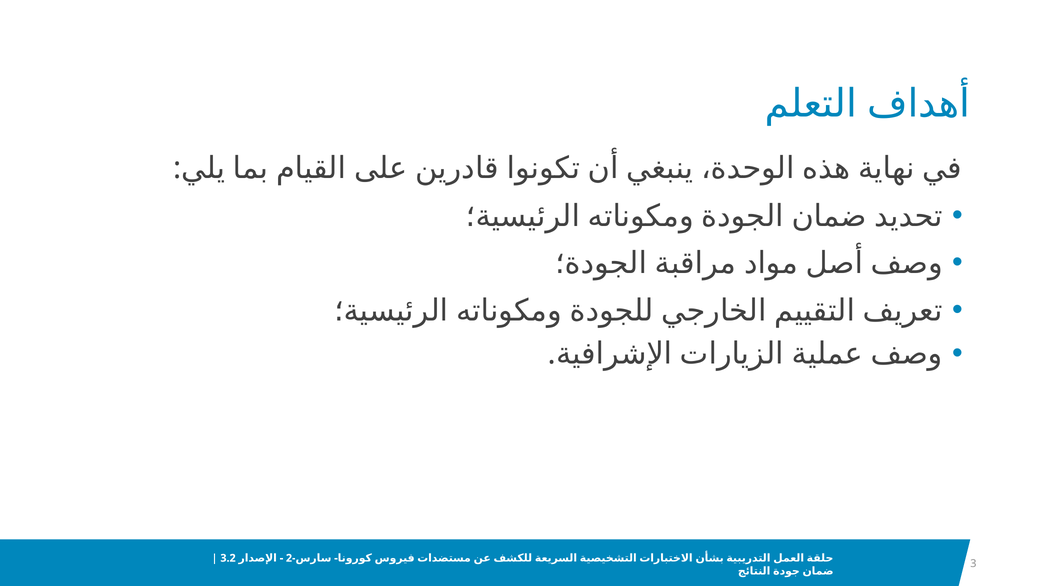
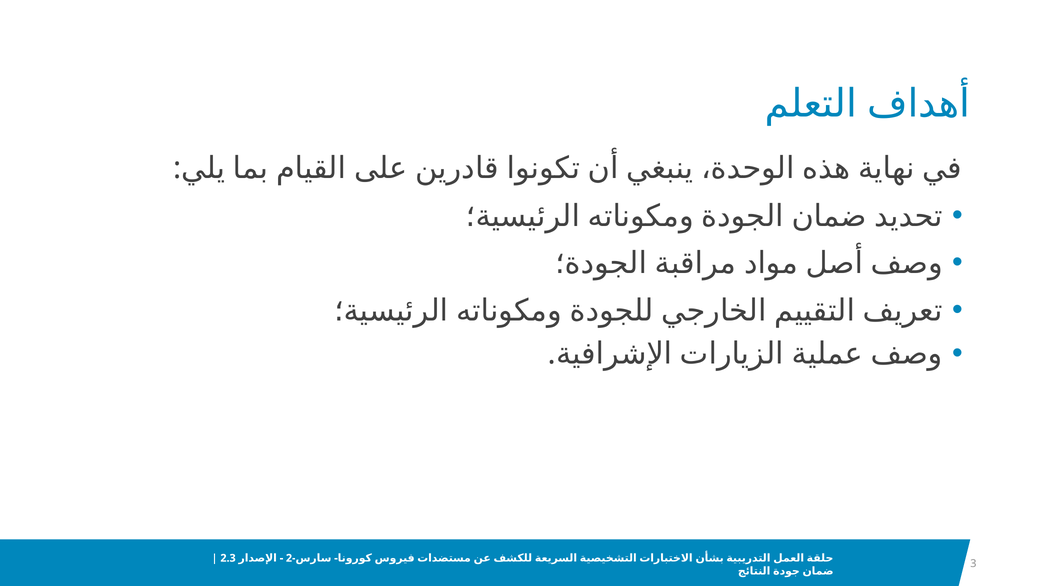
3.2: 3.2 -> 2.3
